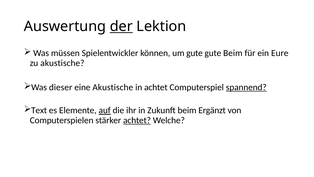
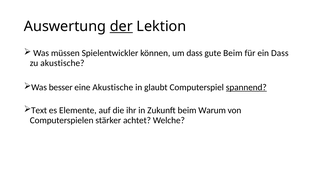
um gute: gute -> dass
ein Eure: Eure -> Dass
dieser: dieser -> besser
in achtet: achtet -> glaubt
auf underline: present -> none
Ergänzt: Ergänzt -> Warum
achtet at (137, 120) underline: present -> none
